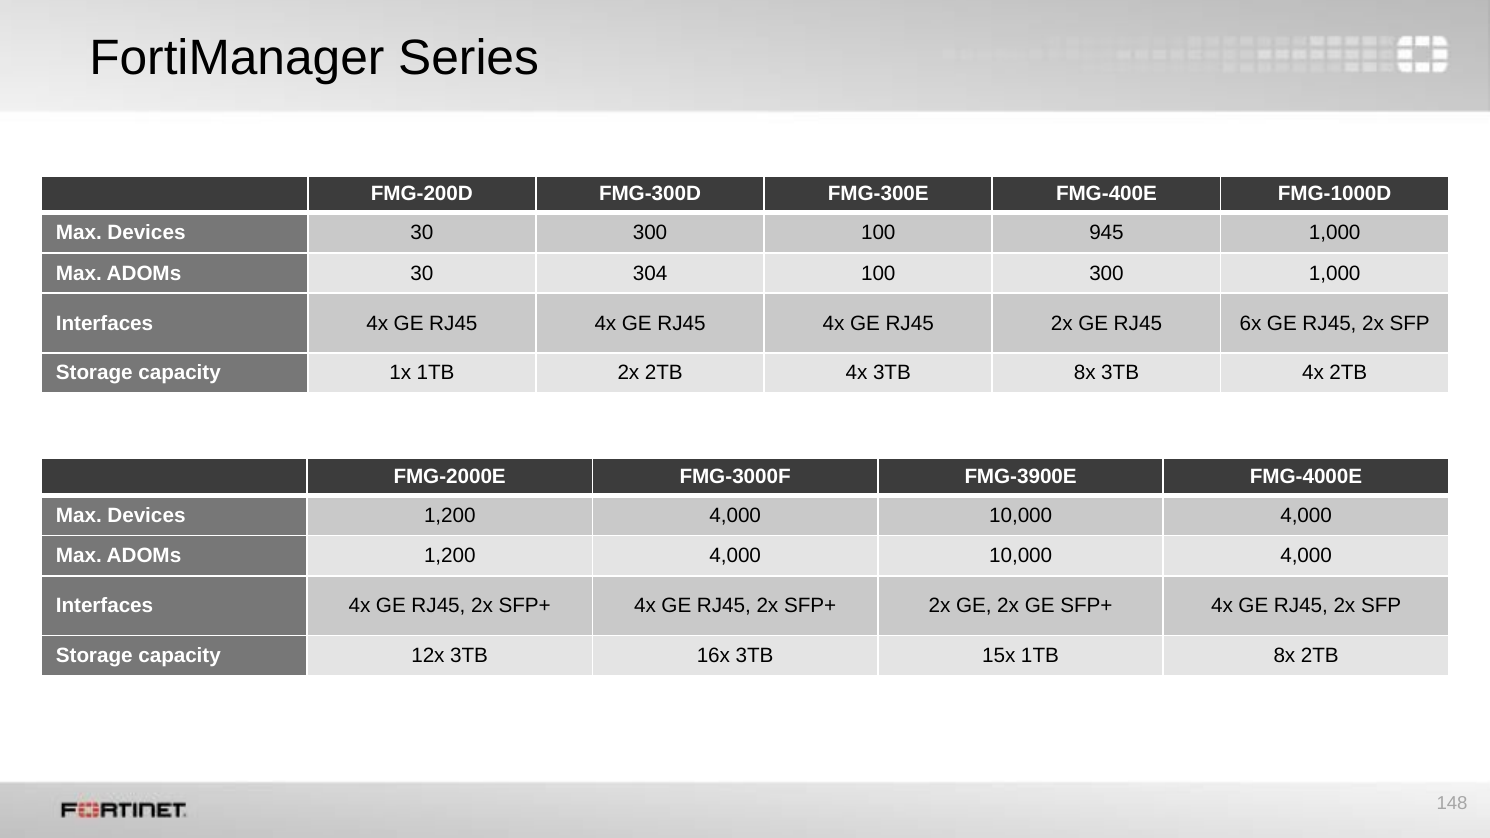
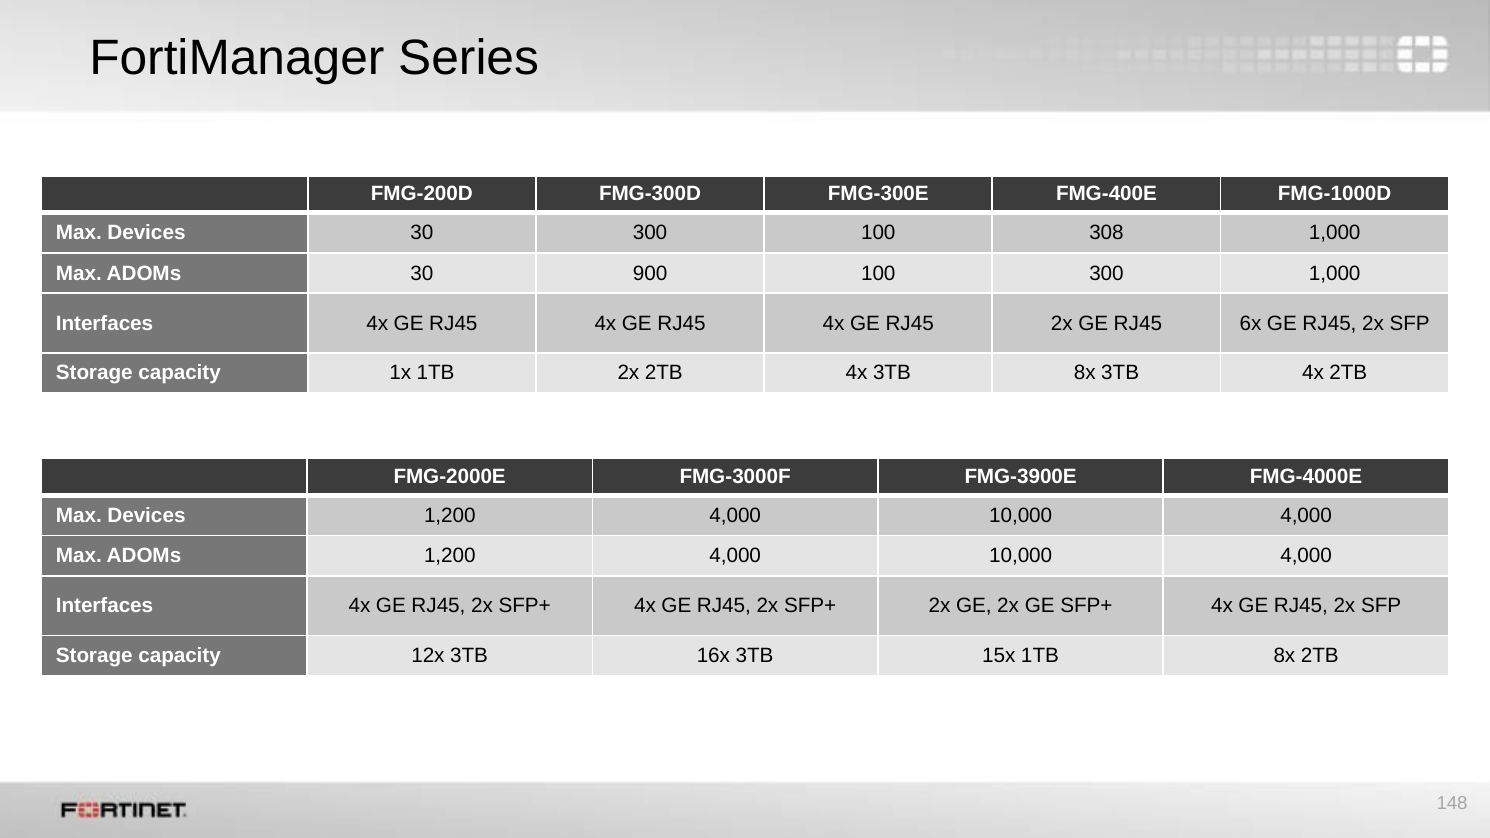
945: 945 -> 308
304: 304 -> 900
